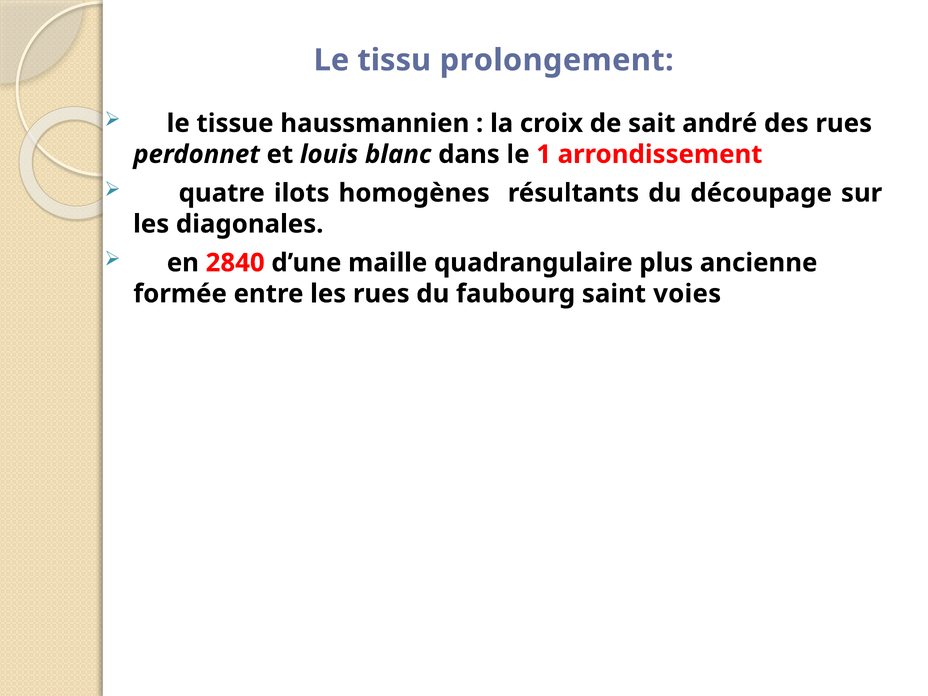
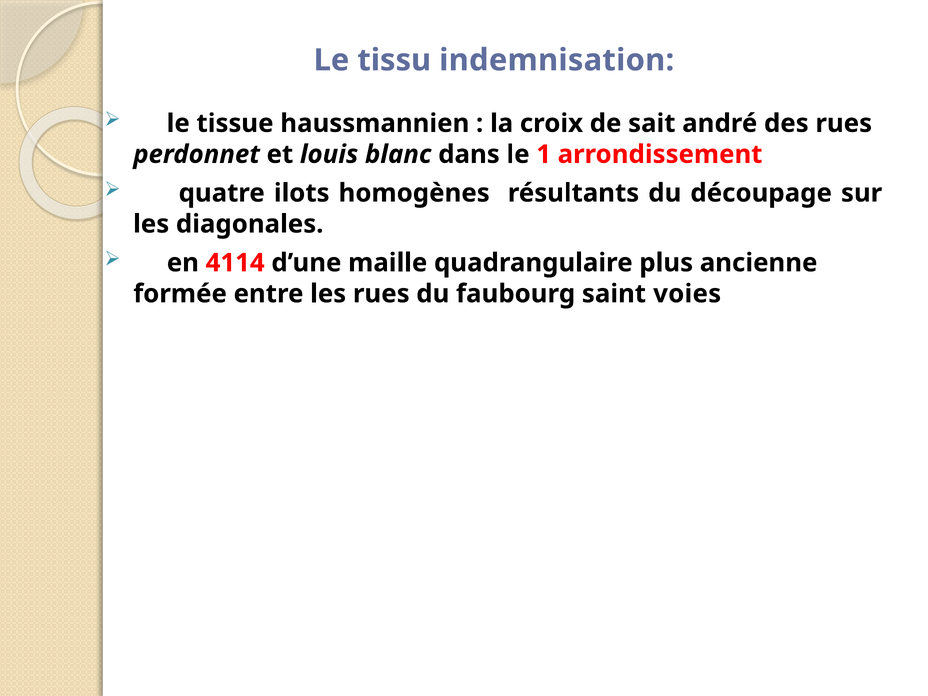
prolongement: prolongement -> indemnisation
2840: 2840 -> 4114
